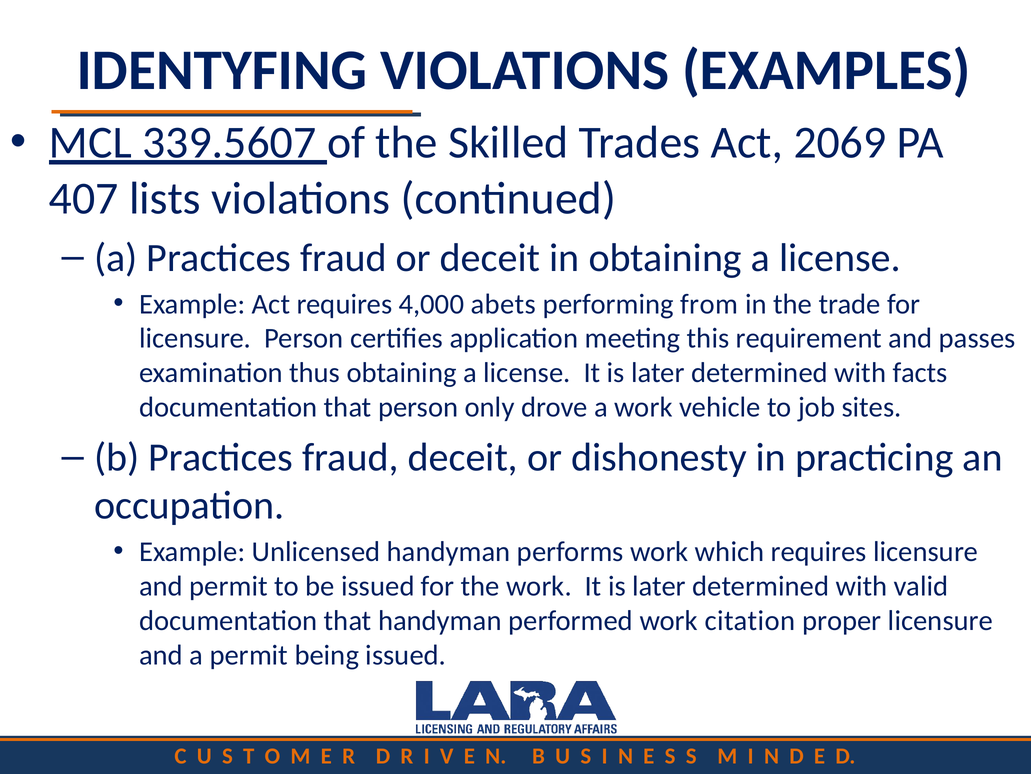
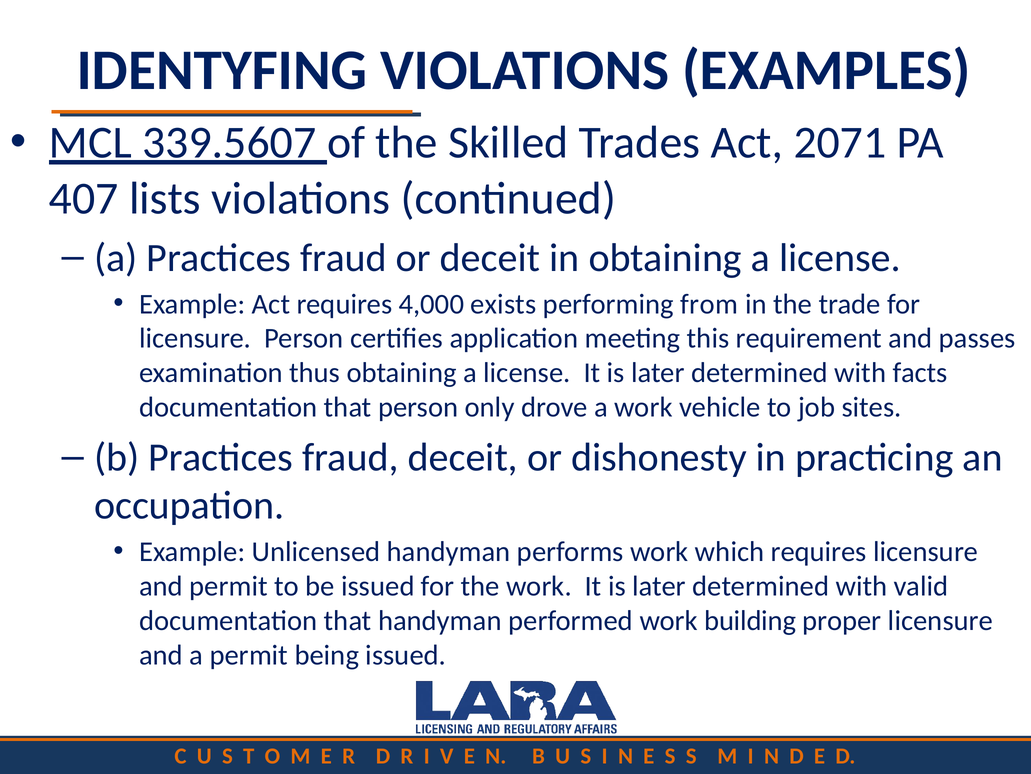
2069: 2069 -> 2071
abets: abets -> exists
citation: citation -> building
